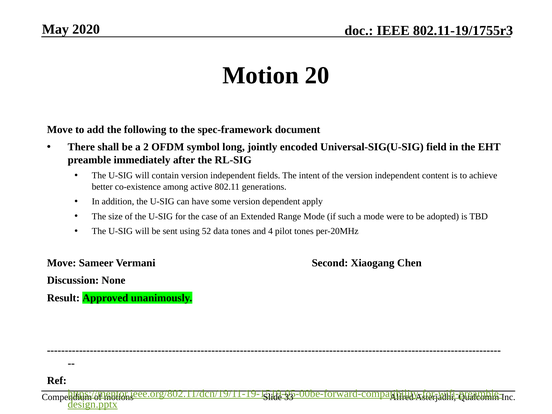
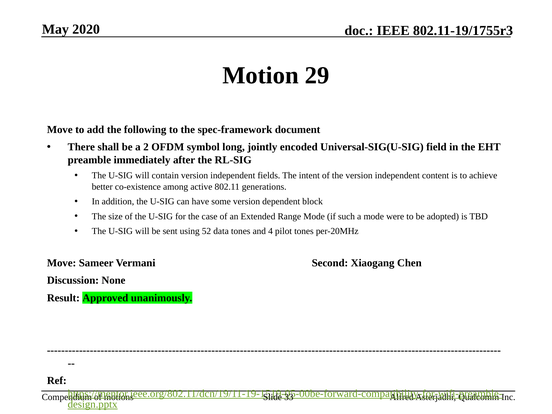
20: 20 -> 29
apply: apply -> block
